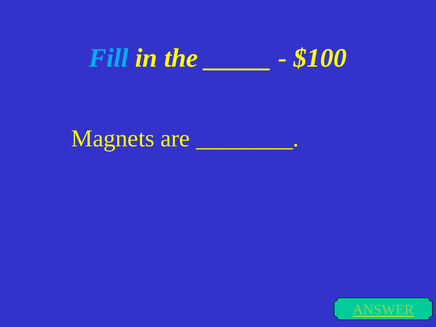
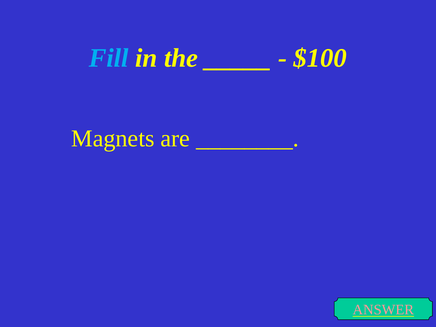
ANSWER colour: light green -> pink
